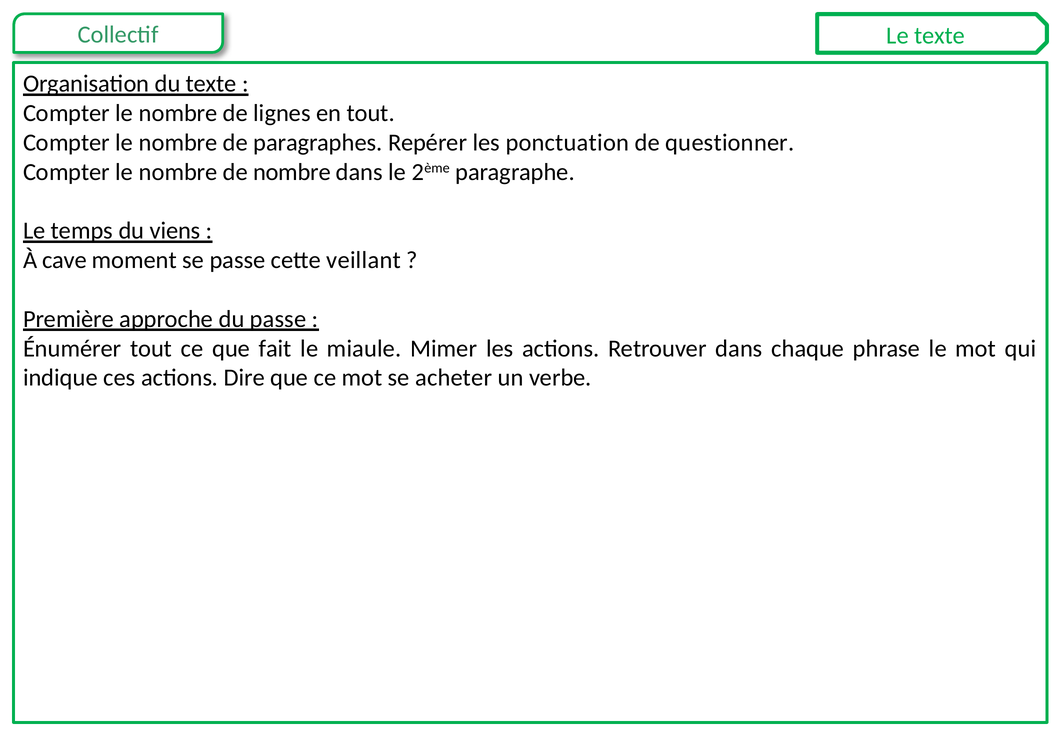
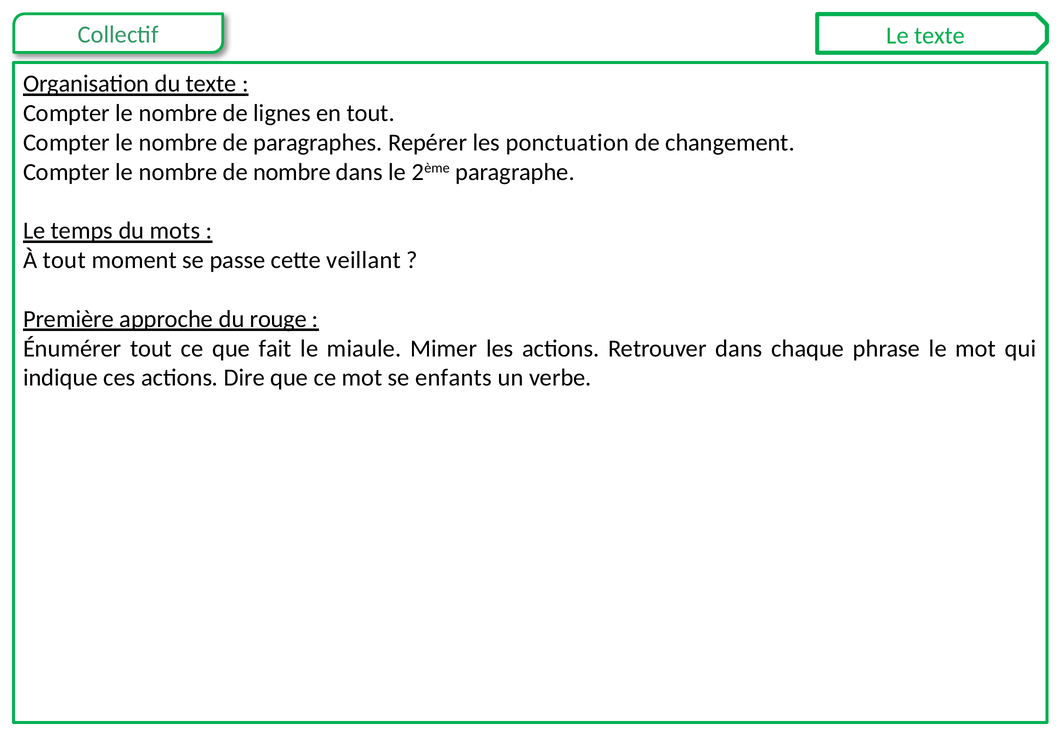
questionner: questionner -> changement
viens: viens -> mots
À cave: cave -> tout
du passe: passe -> rouge
acheter: acheter -> enfants
